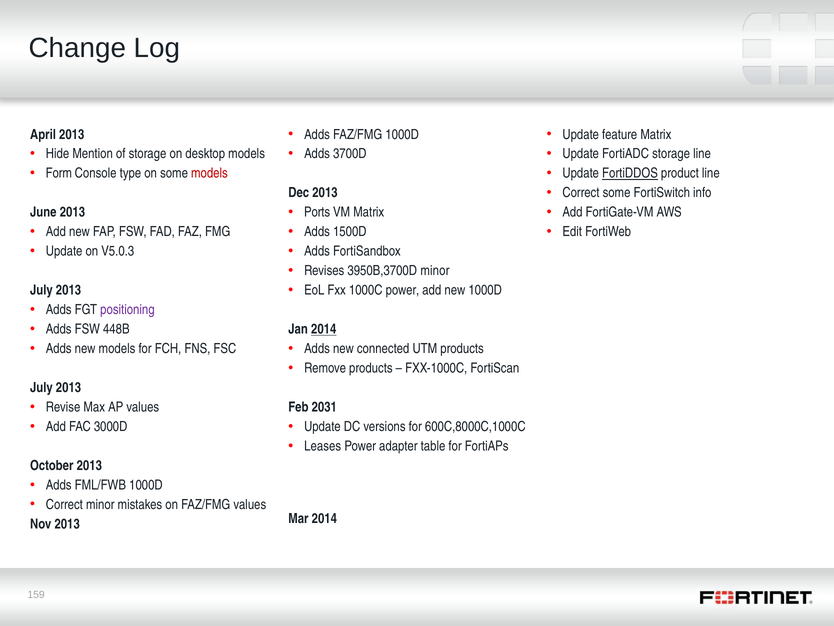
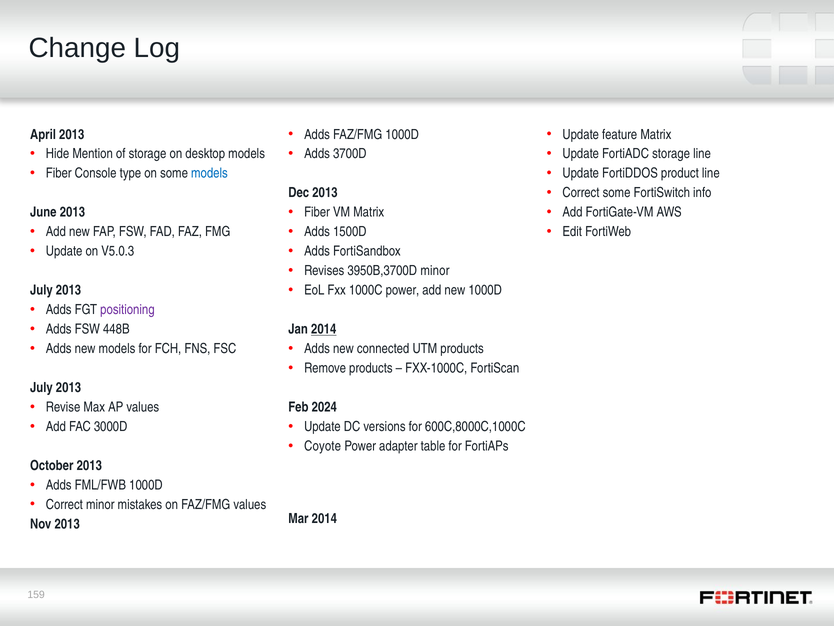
Form at (59, 173): Form -> Fiber
models at (209, 173) colour: red -> blue
FortiDDOS underline: present -> none
Ports at (317, 212): Ports -> Fiber
2031: 2031 -> 2024
Leases: Leases -> Coyote
